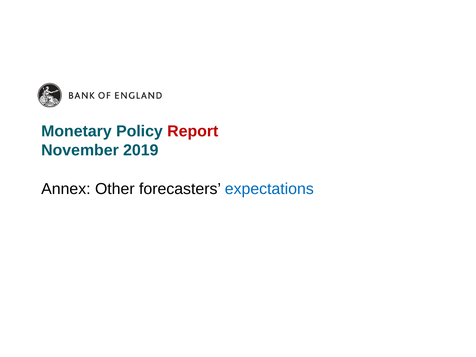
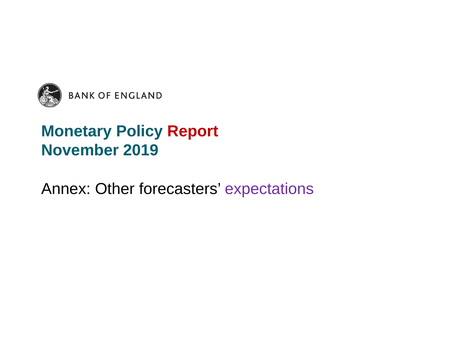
expectations colour: blue -> purple
